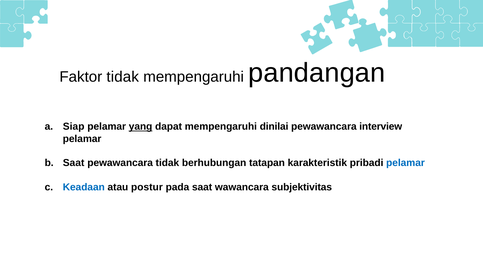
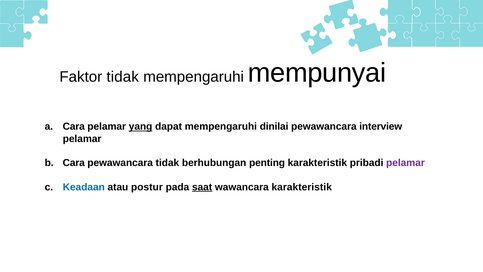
pandangan: pandangan -> mempunyai
Siap at (74, 126): Siap -> Cara
Saat at (74, 163): Saat -> Cara
tatapan: tatapan -> penting
pelamar at (405, 163) colour: blue -> purple
saat at (202, 187) underline: none -> present
wawancara subjektivitas: subjektivitas -> karakteristik
